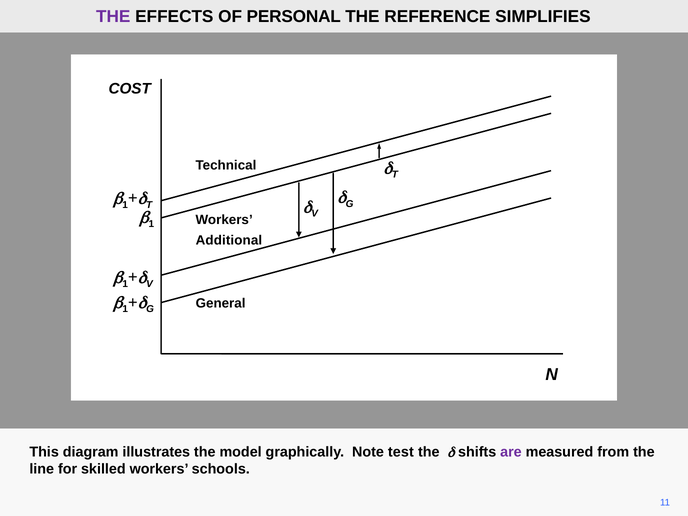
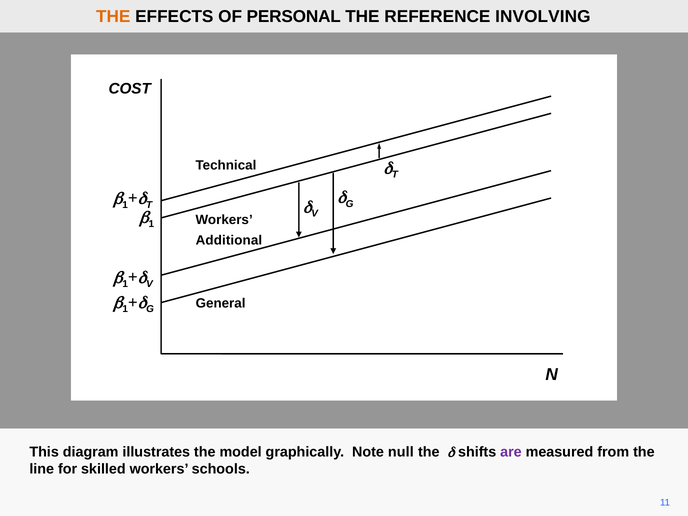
THE at (113, 17) colour: purple -> orange
SIMPLIFIES: SIMPLIFIES -> INVOLVING
test: test -> null
